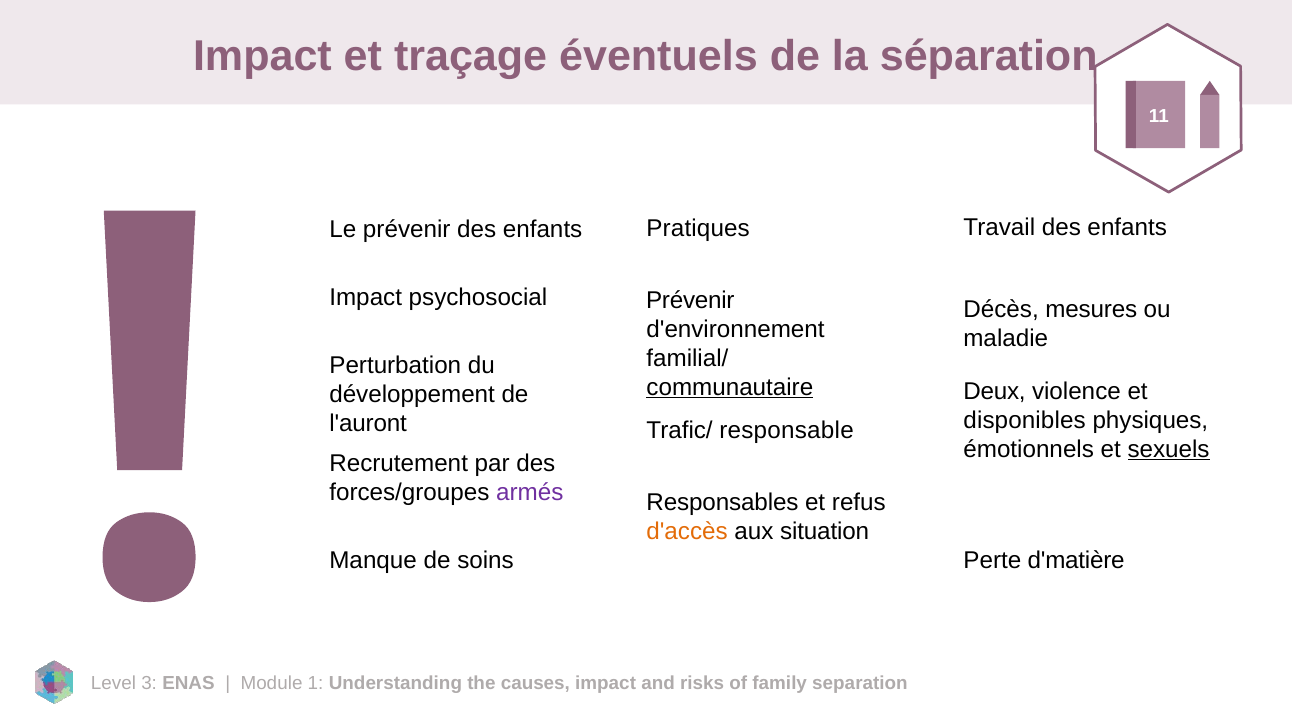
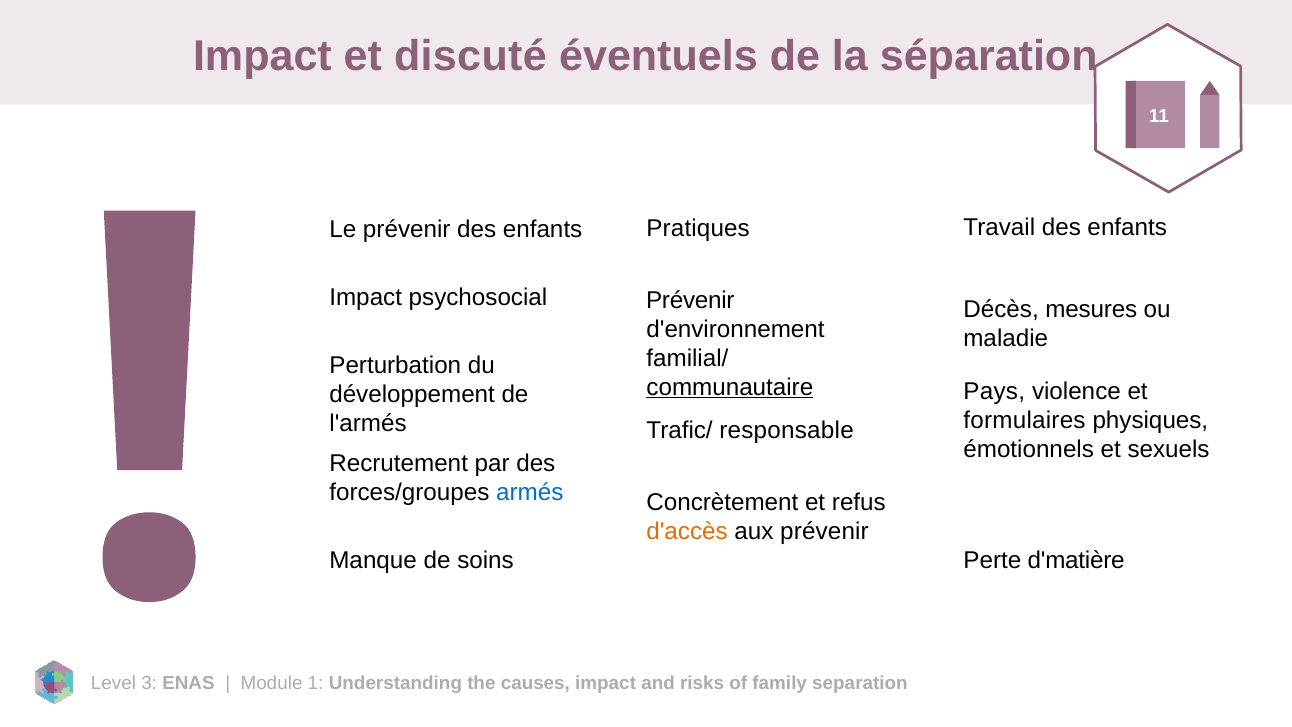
traçage: traçage -> discuté
Deux: Deux -> Pays
disponibles: disponibles -> formulaires
l'auront: l'auront -> l'armés
sexuels underline: present -> none
armés colour: purple -> blue
Responsables: Responsables -> Concrètement
aux situation: situation -> prévenir
